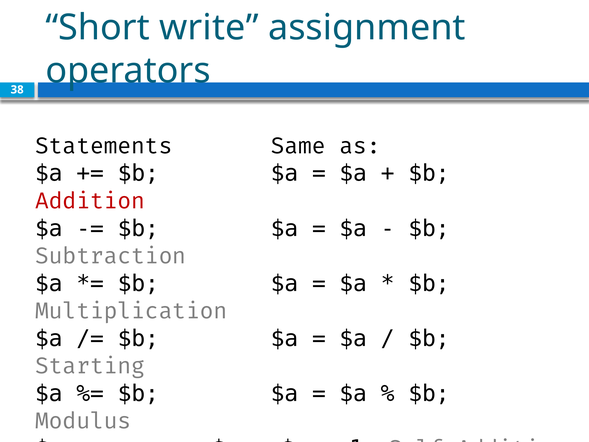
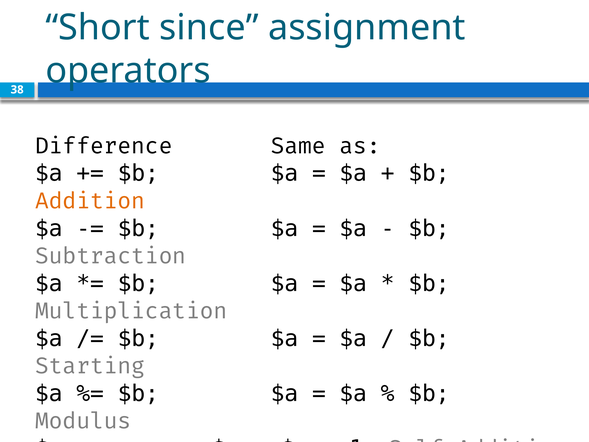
write: write -> since
Statements: Statements -> Difference
Addition at (90, 201) colour: red -> orange
